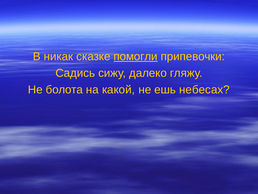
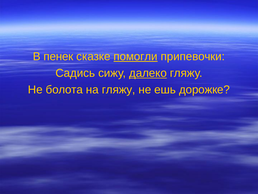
никак: никак -> пенек
далеко underline: none -> present
на какой: какой -> гляжу
небесах: небесах -> дорожке
